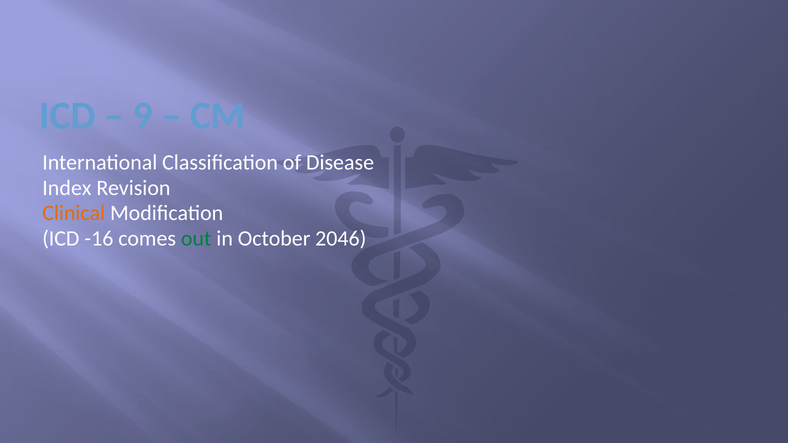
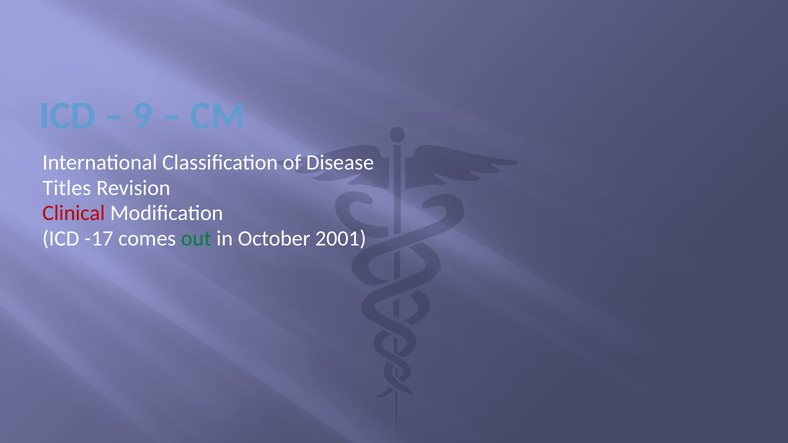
Index: Index -> Titles
Clinical colour: orange -> red
-16: -16 -> -17
2046: 2046 -> 2001
